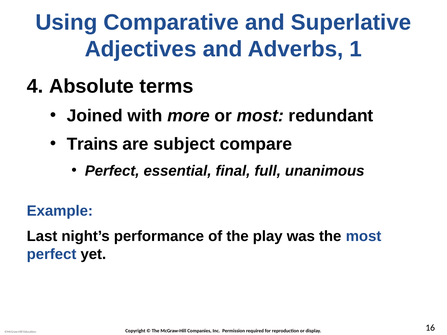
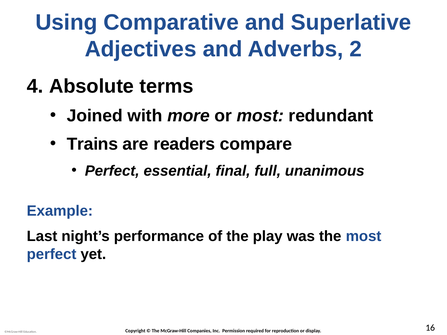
1: 1 -> 2
subject: subject -> readers
